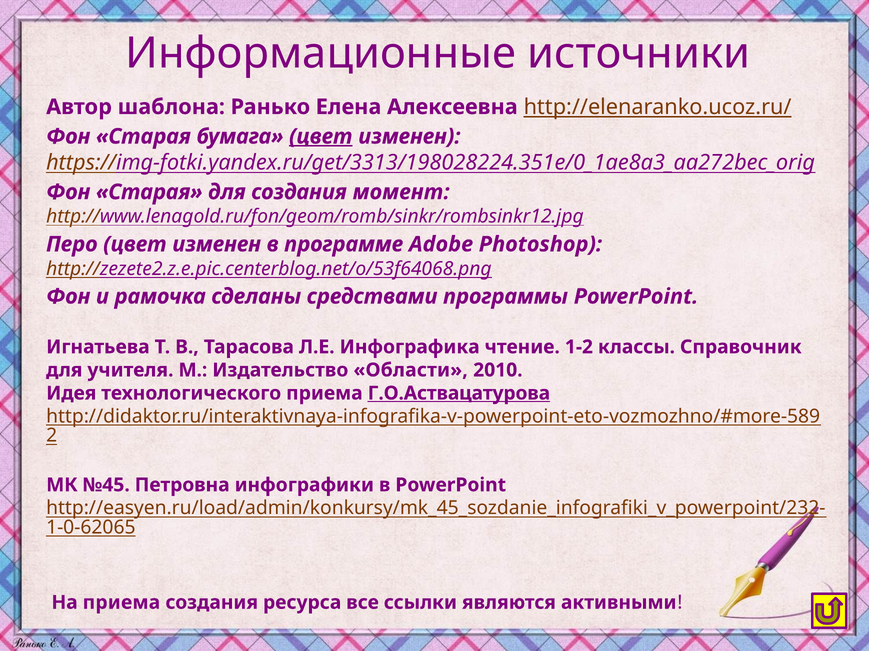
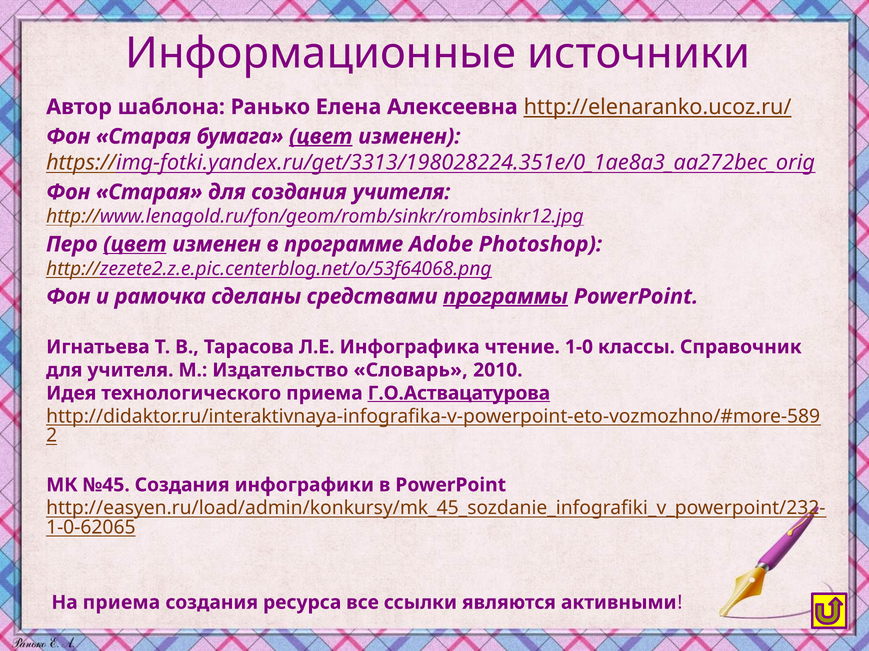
создания момент: момент -> учителя
цвет at (135, 245) underline: none -> present
программы underline: none -> present
1-2: 1-2 -> 1-0
Области: Области -> Словарь
№45 Петровна: Петровна -> Создания
